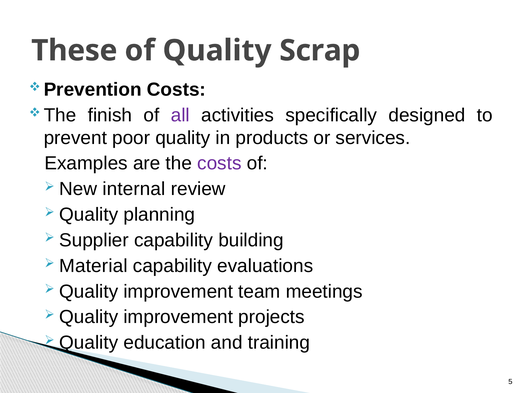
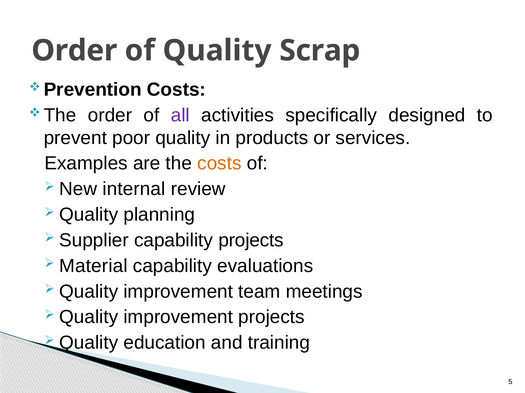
These at (74, 51): These -> Order
The finish: finish -> order
costs at (219, 164) colour: purple -> orange
capability building: building -> projects
